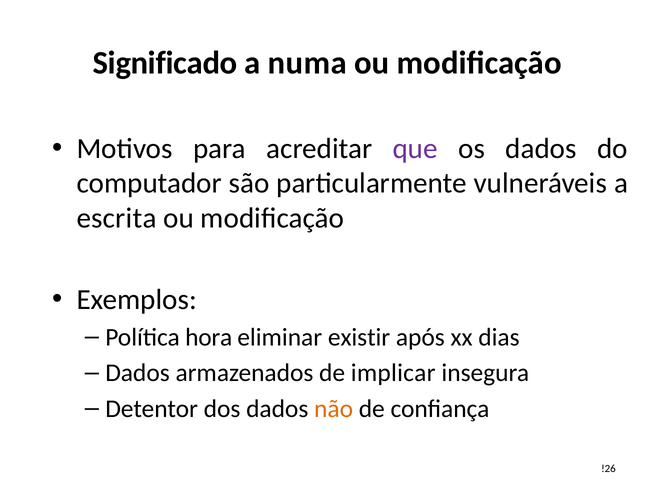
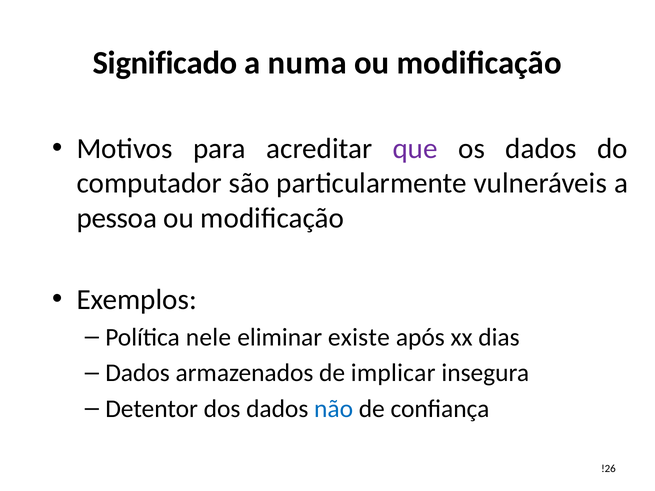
escrita: escrita -> pessoa
hora: hora -> nele
existir: existir -> existe
não colour: orange -> blue
